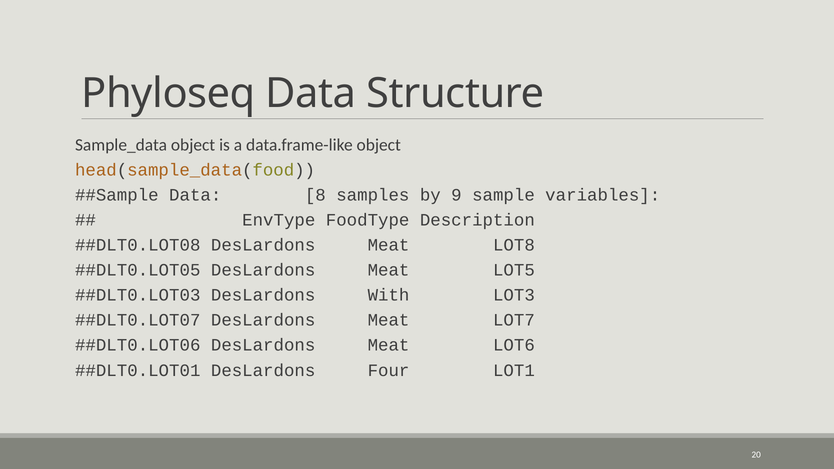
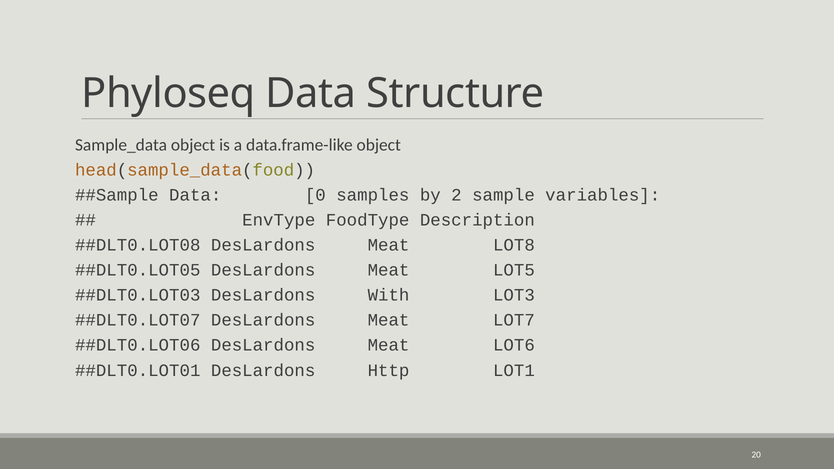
8: 8 -> 0
9: 9 -> 2
Four: Four -> Http
